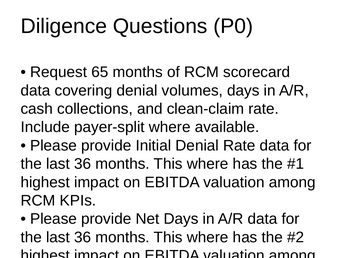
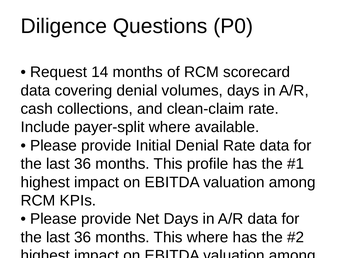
65: 65 -> 14
where at (208, 164): where -> profile
